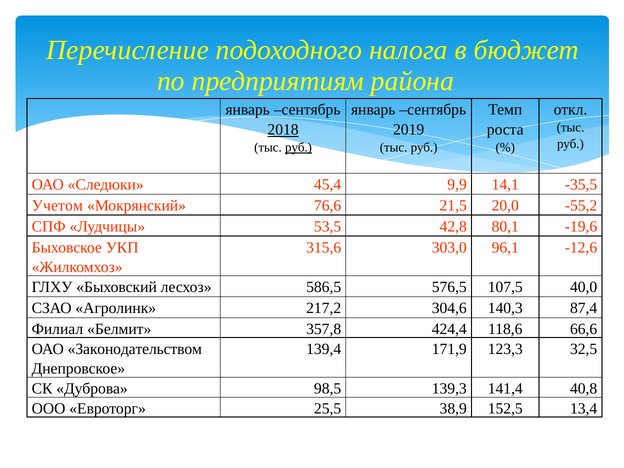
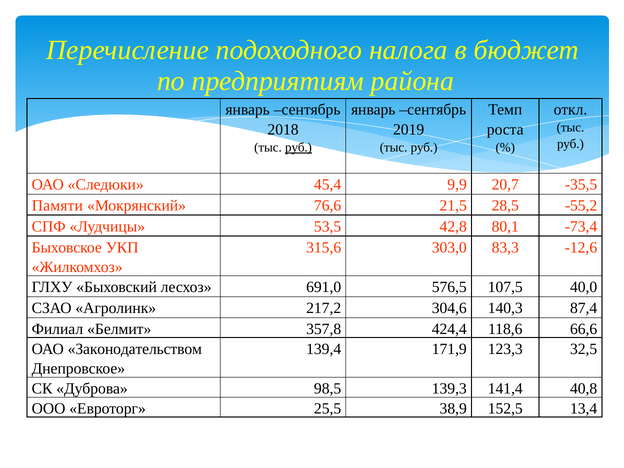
2018 underline: present -> none
14,1: 14,1 -> 20,7
Учетом: Учетом -> Памяти
20,0: 20,0 -> 28,5
-19,6: -19,6 -> -73,4
96,1: 96,1 -> 83,3
586,5: 586,5 -> 691,0
